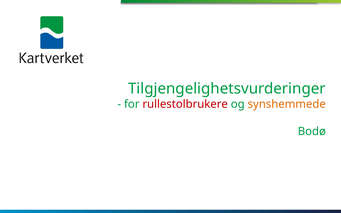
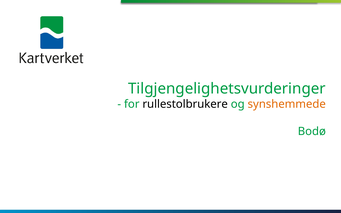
rullestolbrukere colour: red -> black
